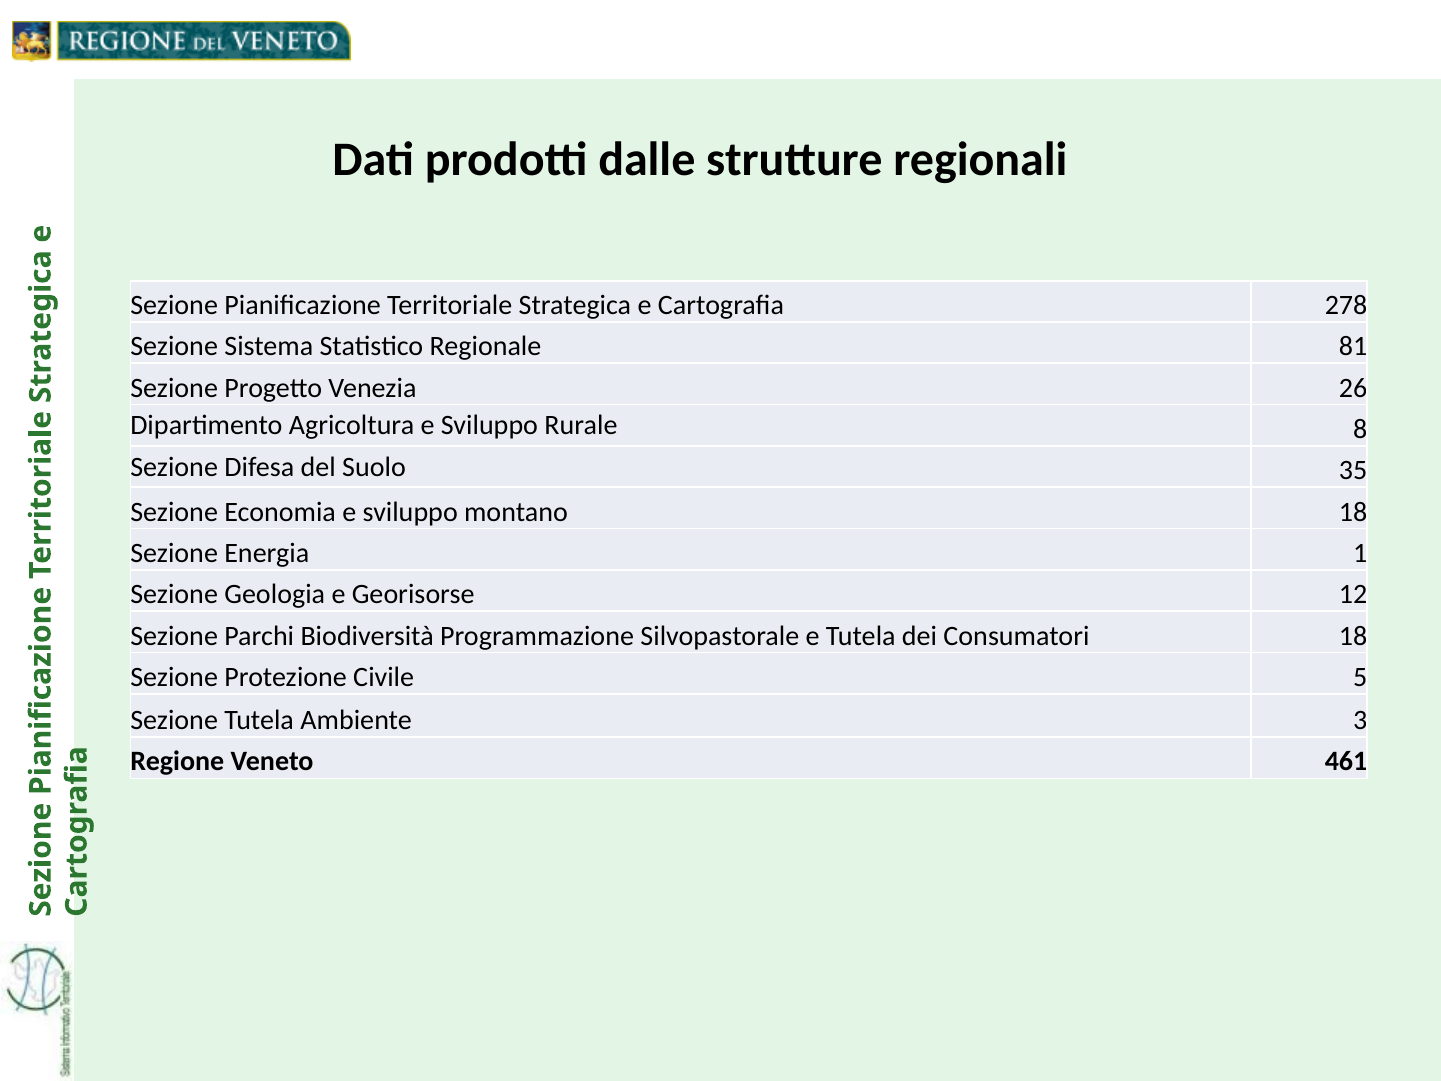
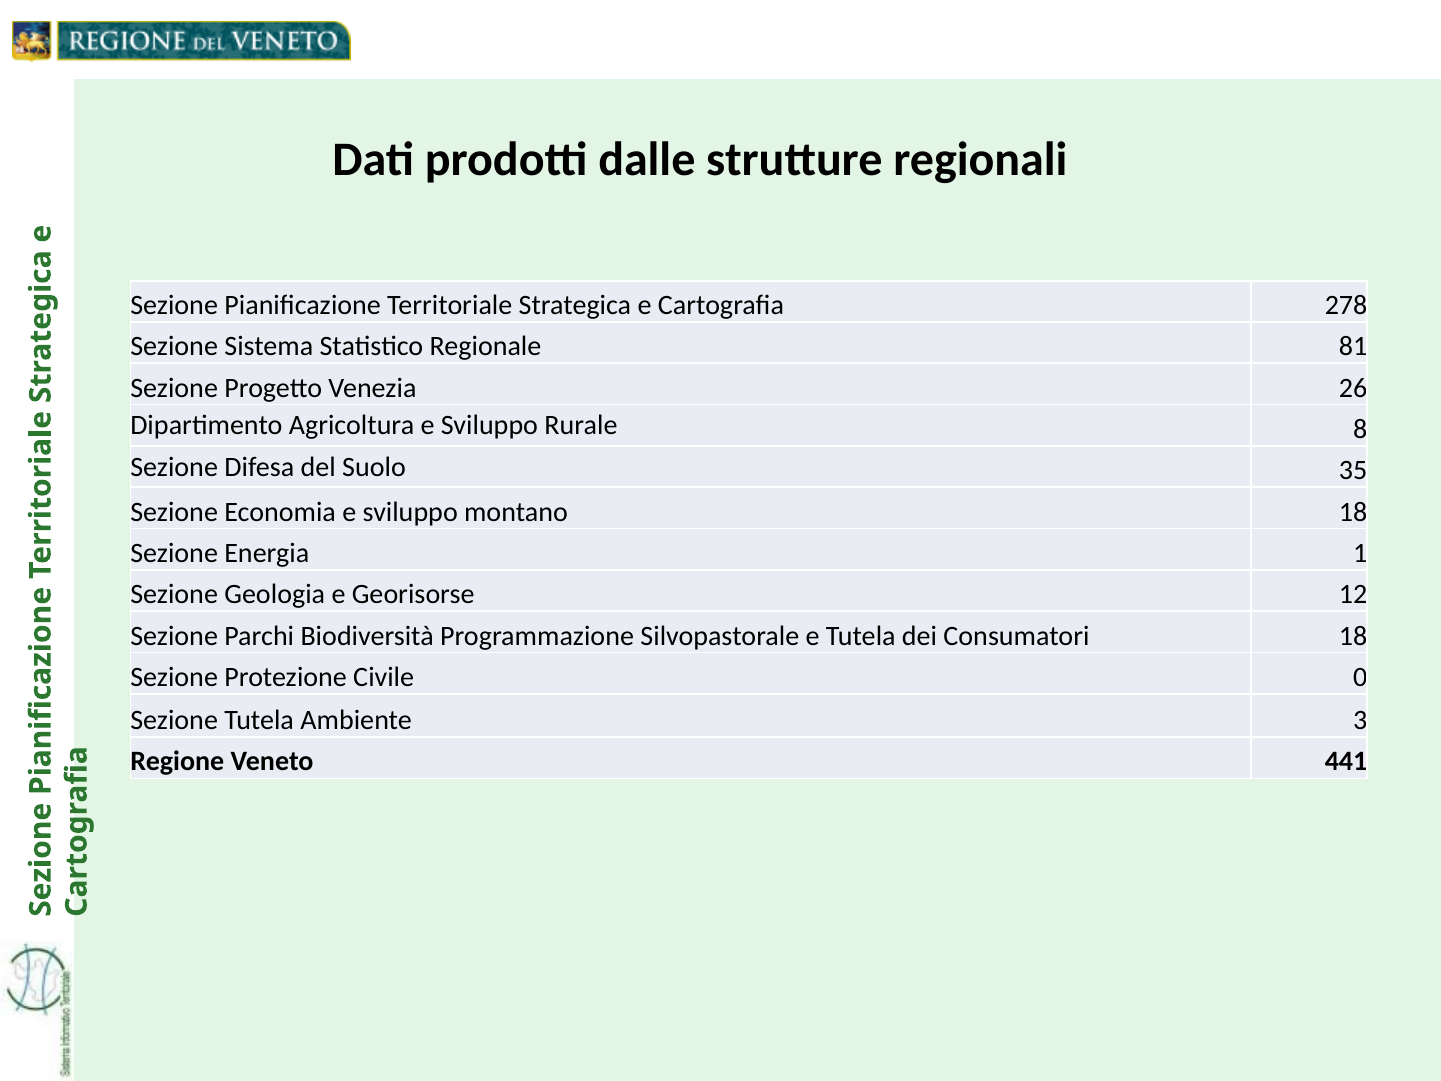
5: 5 -> 0
461: 461 -> 441
